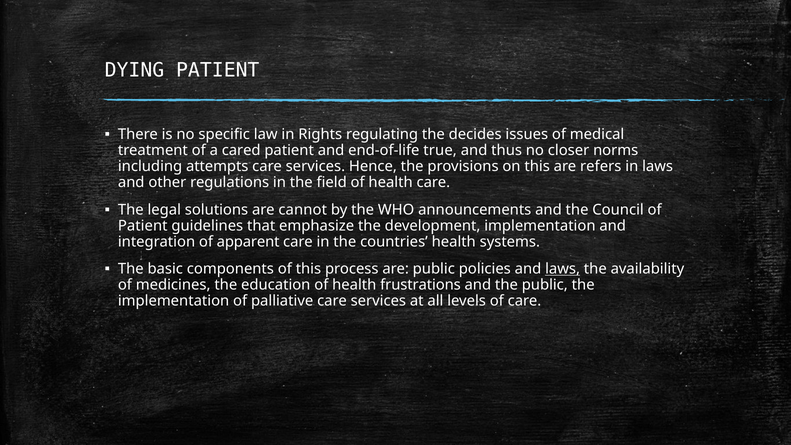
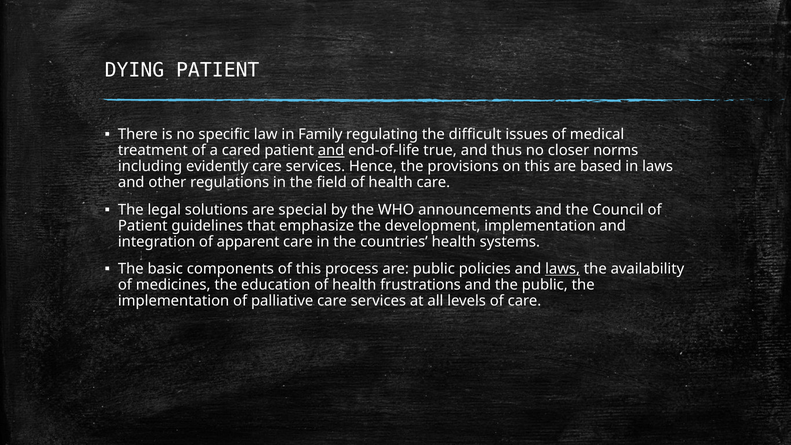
Rights: Rights -> Family
decides: decides -> difficult
and at (331, 151) underline: none -> present
attempts: attempts -> evidently
refers: refers -> based
cannot: cannot -> special
